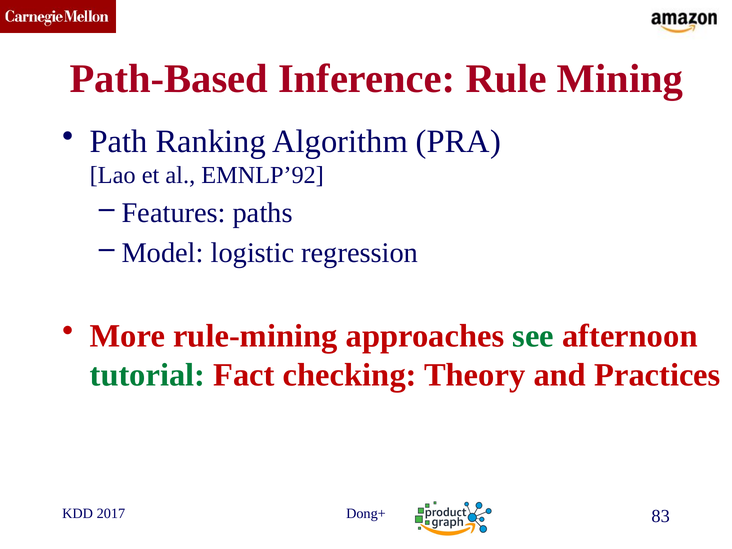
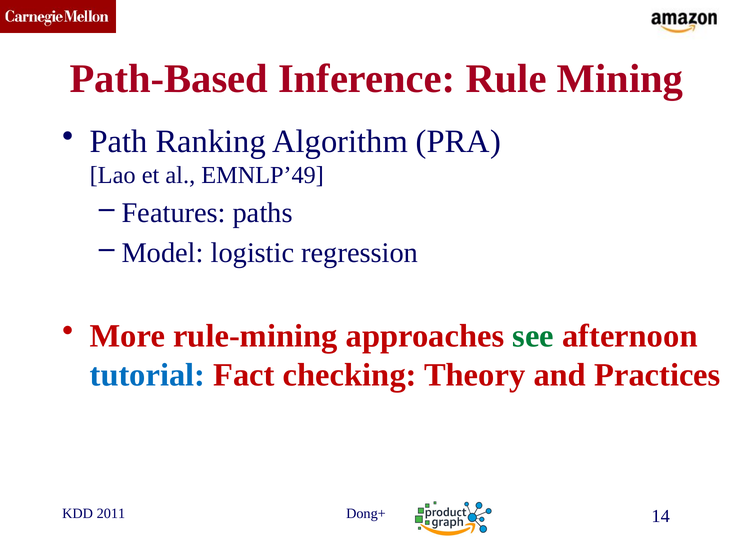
EMNLP’92: EMNLP’92 -> EMNLP’49
tutorial colour: green -> blue
2017: 2017 -> 2011
83: 83 -> 14
